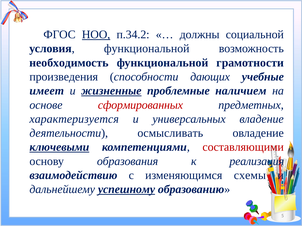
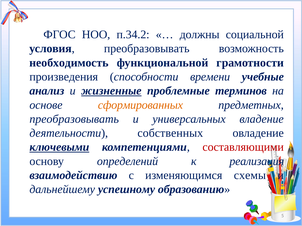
НОО underline: present -> none
условия функциональной: функциональной -> преобразовывать
дающих: дающих -> времени
имеет: имеет -> анализ
наличием: наличием -> терминов
сформированных colour: red -> orange
характеризуется at (74, 119): характеризуется -> преобразовывать
осмысливать: осмысливать -> собственных
образования: образования -> определений
успешному underline: present -> none
